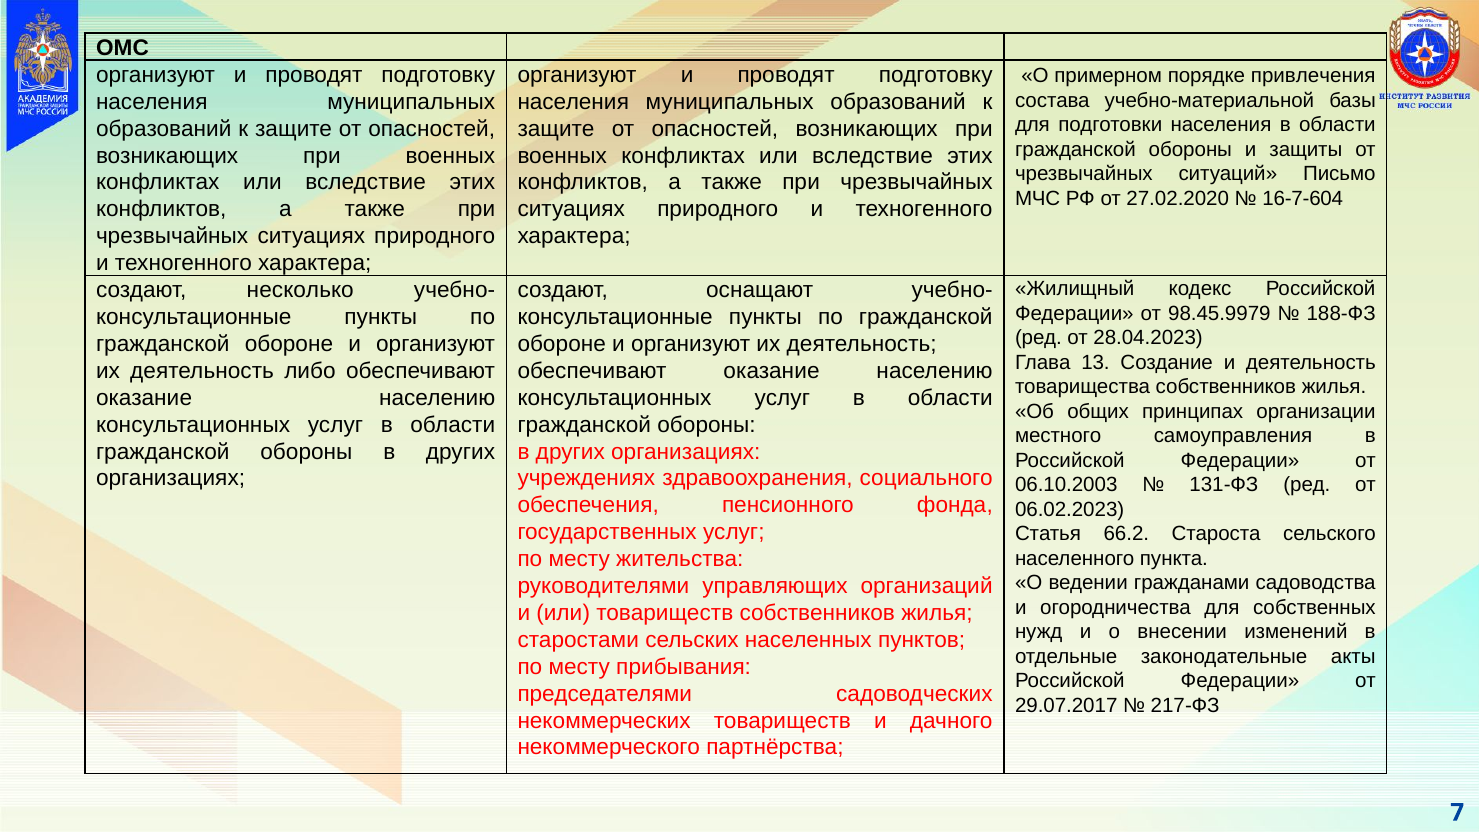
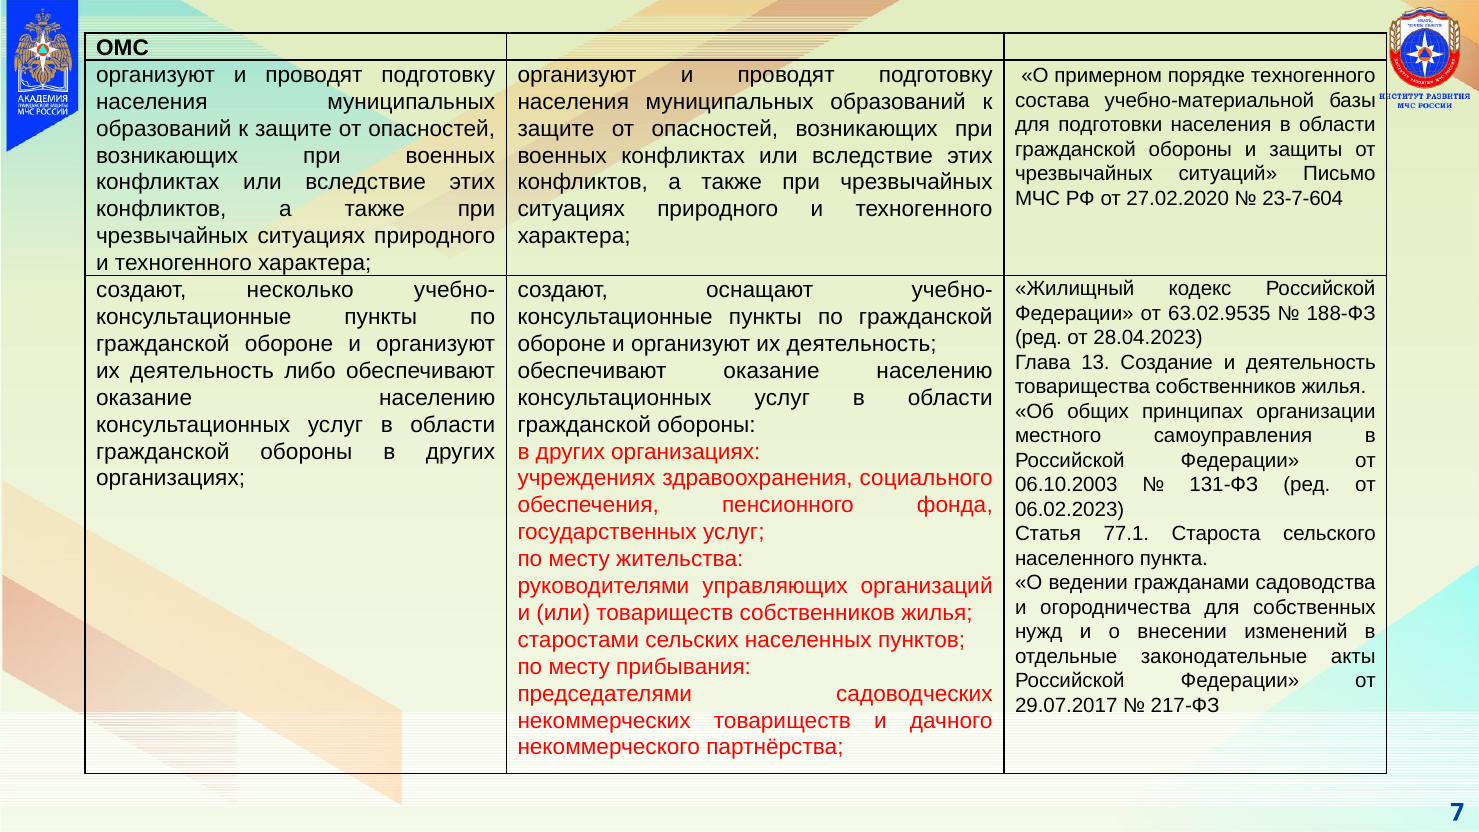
порядке привлечения: привлечения -> техногенного
16-7-604: 16-7-604 -> 23-7-604
98.45.9979: 98.45.9979 -> 63.02.9535
66.2: 66.2 -> 77.1
